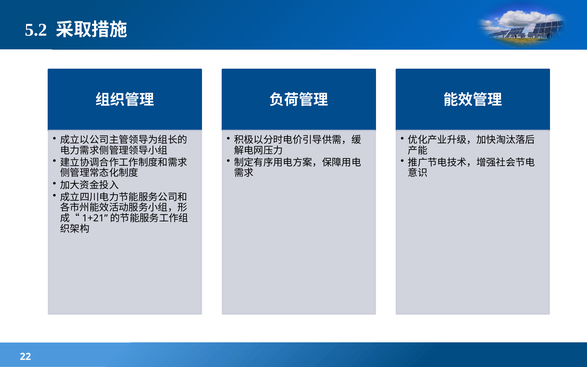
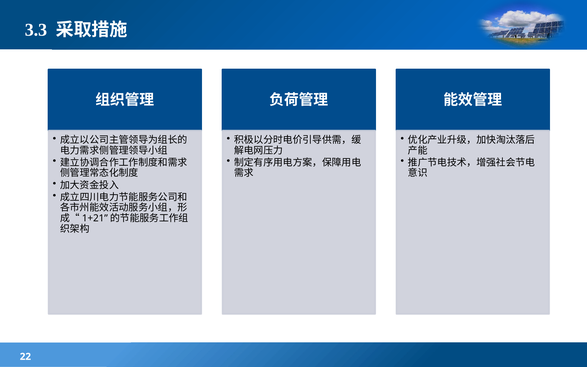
5.2: 5.2 -> 3.3
